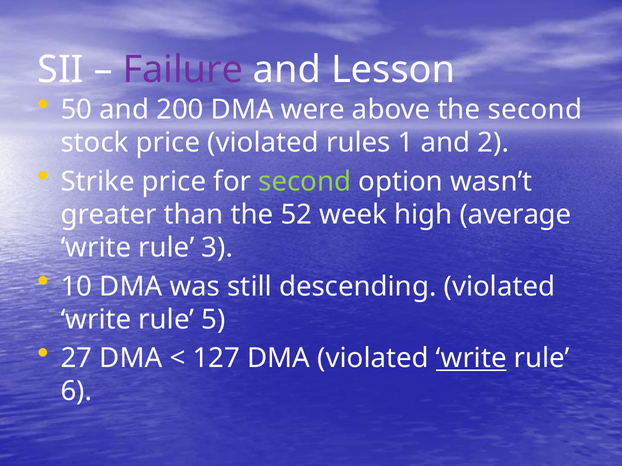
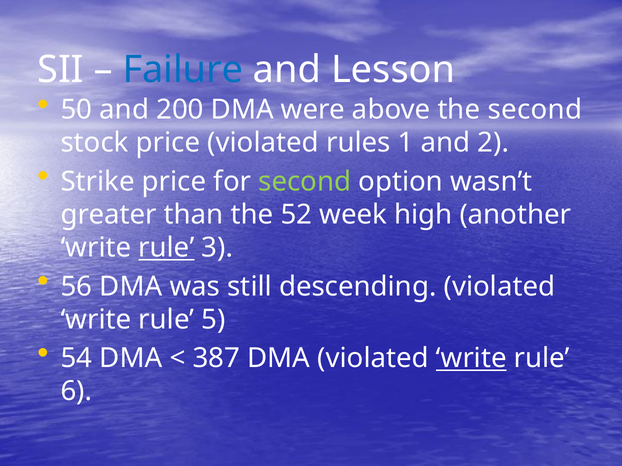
Failure colour: purple -> blue
average: average -> another
rule at (166, 248) underline: none -> present
10: 10 -> 56
27: 27 -> 54
127: 127 -> 387
